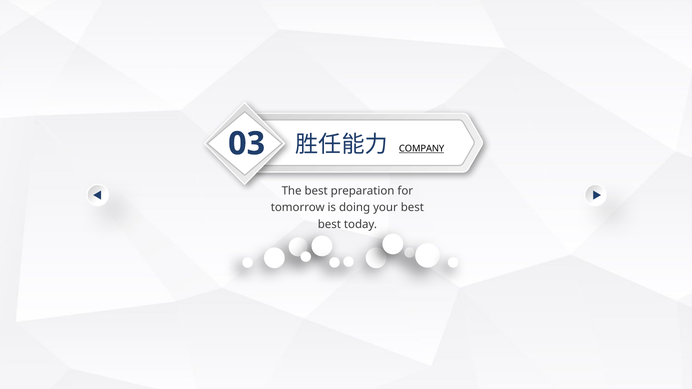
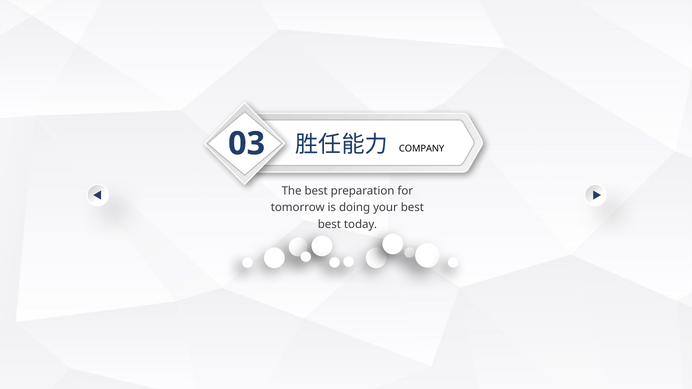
COMPANY underline: present -> none
